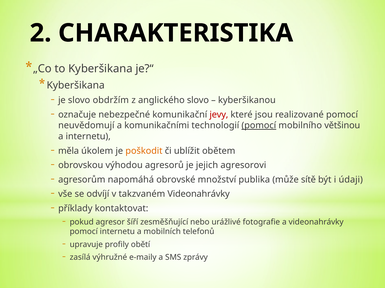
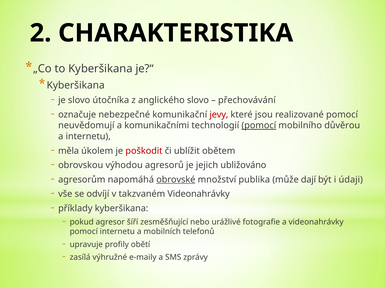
obdržím: obdržím -> útočníka
kyberšikanou: kyberšikanou -> přechovávání
většinou: většinou -> důvěrou
poškodit colour: orange -> red
agresorovi: agresorovi -> ubližováno
obrovské underline: none -> present
sítě: sítě -> dají
příklady kontaktovat: kontaktovat -> kyberšikana
